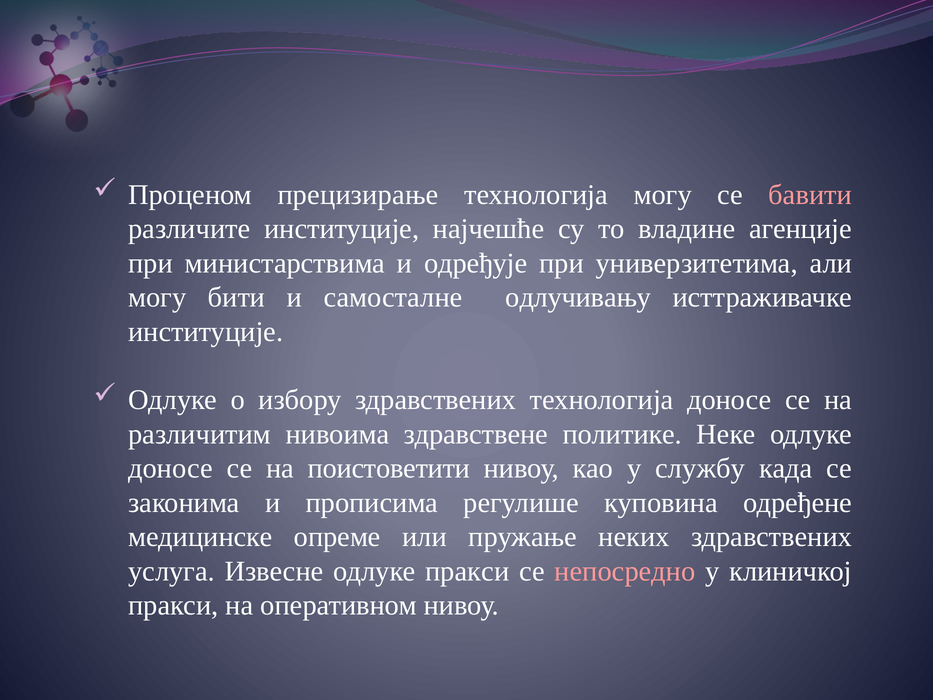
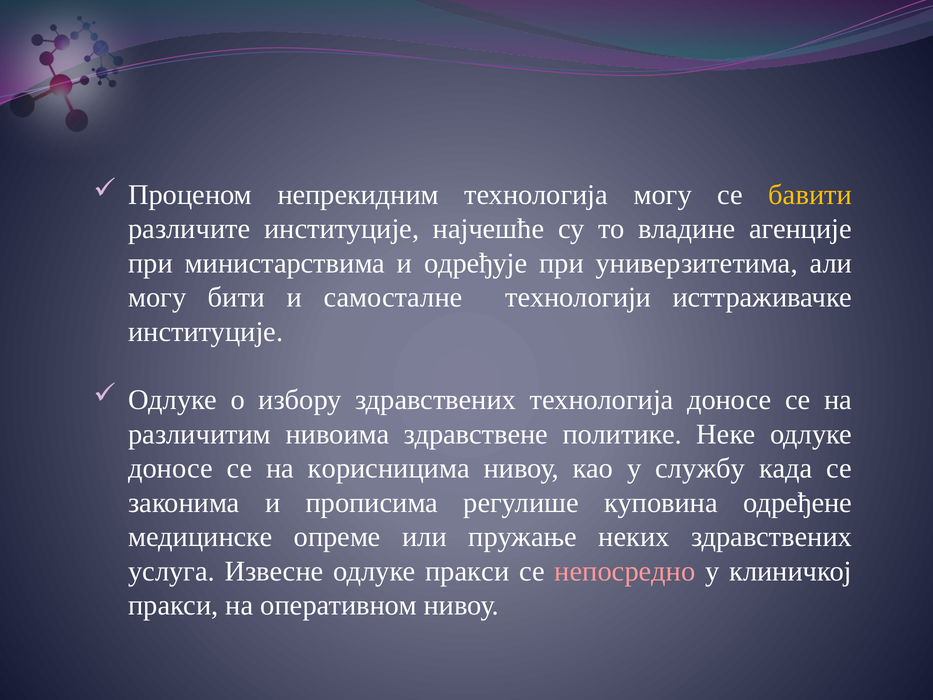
прецизирање: прецизирање -> непрекидним
бавити colour: pink -> yellow
одлучивању: одлучивању -> технологији
поистоветити: поистоветити -> корисницима
